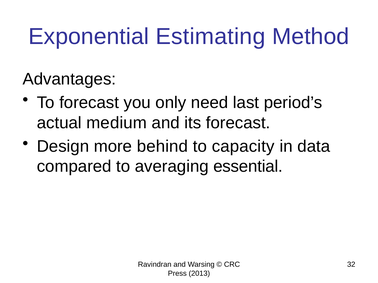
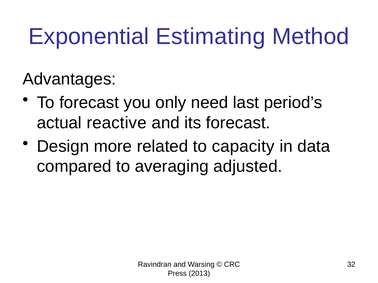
medium: medium -> reactive
behind: behind -> related
essential: essential -> adjusted
